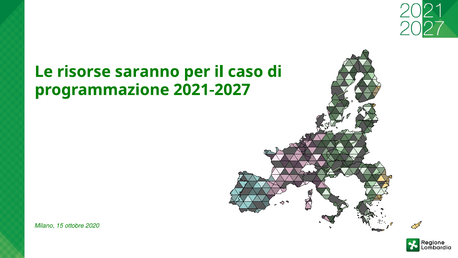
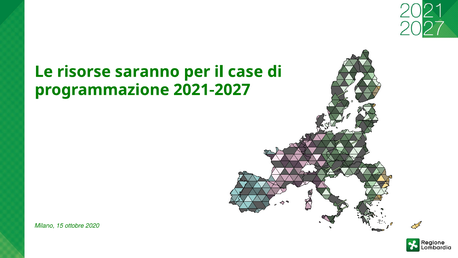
caso: caso -> case
